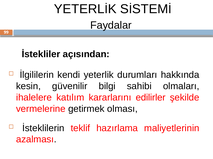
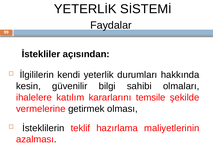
edilirler: edilirler -> temsile
